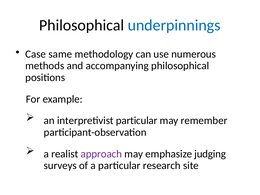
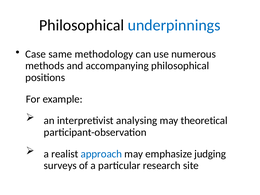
interpretivist particular: particular -> analysing
remember: remember -> theoretical
approach colour: purple -> blue
